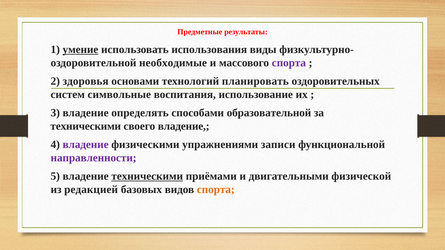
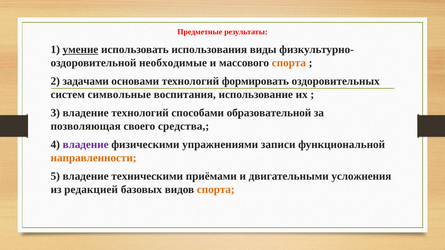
спорта at (289, 63) colour: purple -> orange
здоровья: здоровья -> задачами
планировать: планировать -> формировать
владение определять: определять -> технологий
техническими at (86, 126): техническими -> позволяющая
своего владение: владение -> средства
направленности colour: purple -> orange
техническими at (147, 176) underline: present -> none
физической: физической -> усложнения
